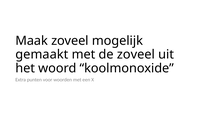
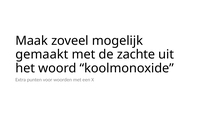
de zoveel: zoveel -> zachte
